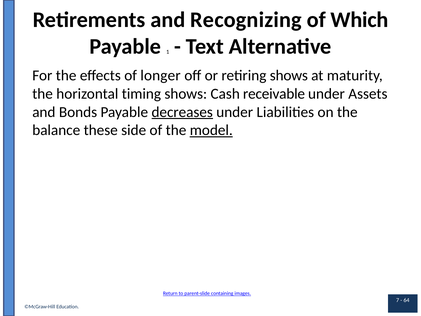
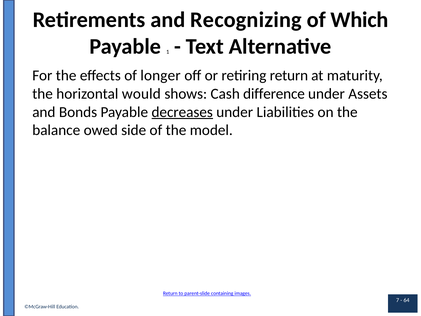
retiring shows: shows -> return
timing: timing -> would
receivable: receivable -> difference
these: these -> owed
model underline: present -> none
